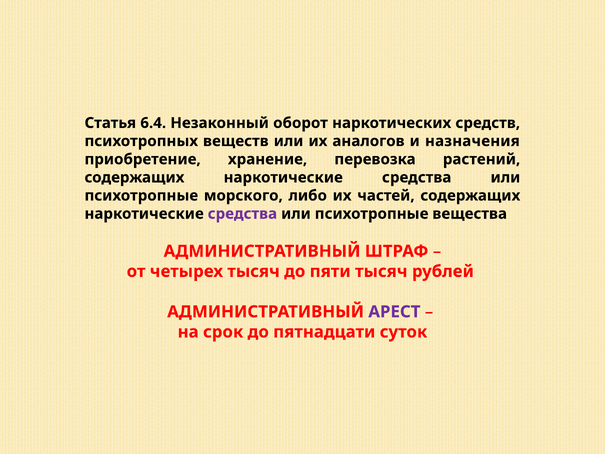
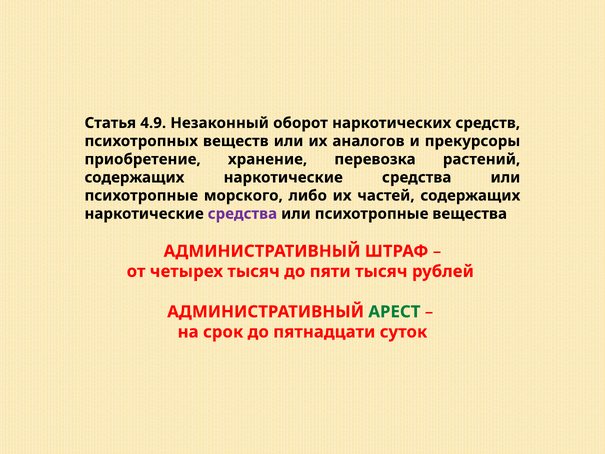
6.4: 6.4 -> 4.9
назначения: назначения -> прекурсоры
АРЕСТ colour: purple -> green
